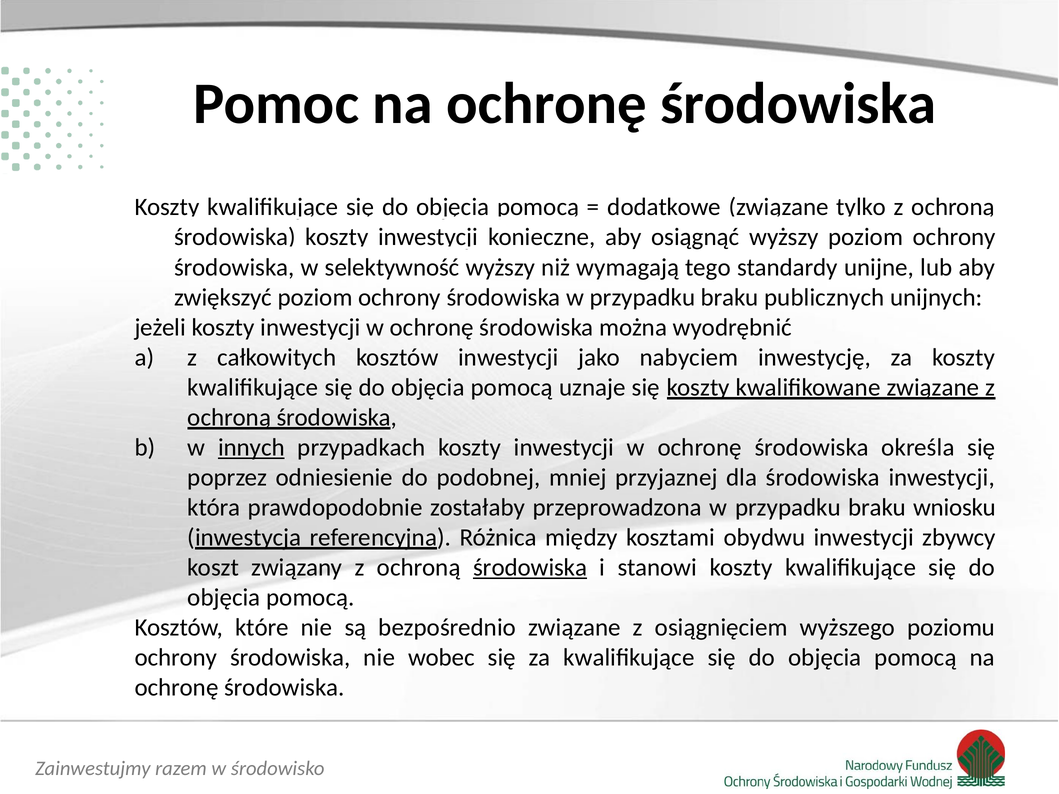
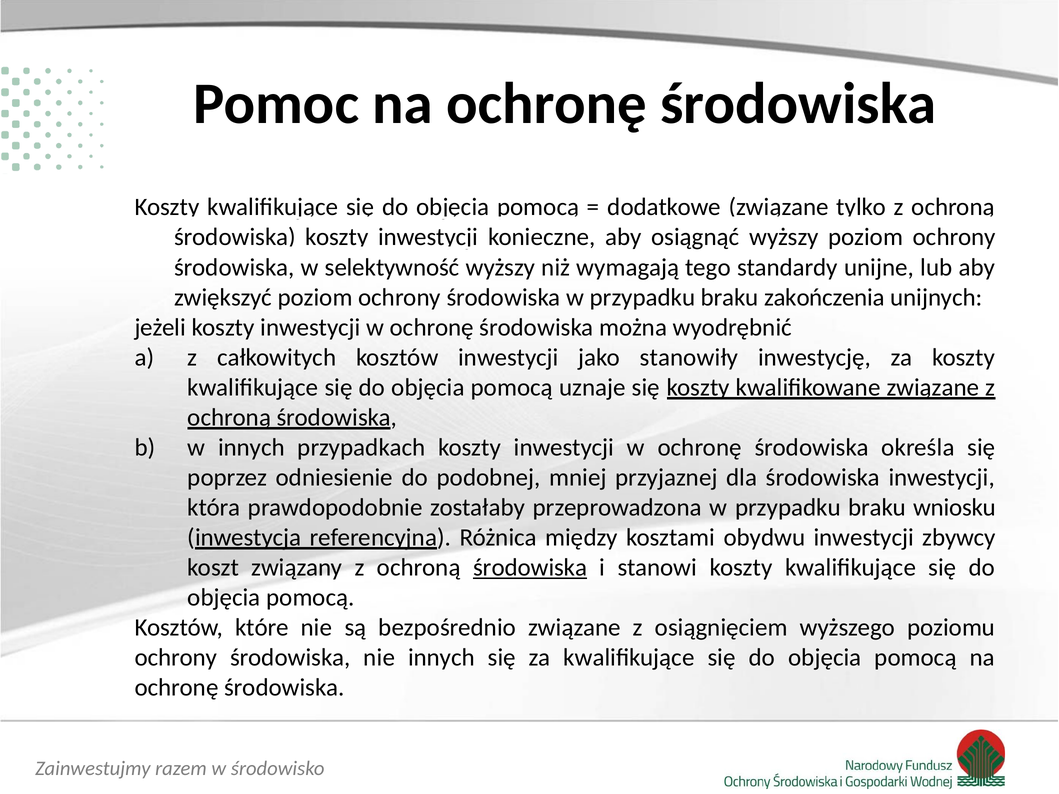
publicznych: publicznych -> zakończenia
nabyciem: nabyciem -> stanowiły
innych at (251, 447) underline: present -> none
nie wobec: wobec -> innych
